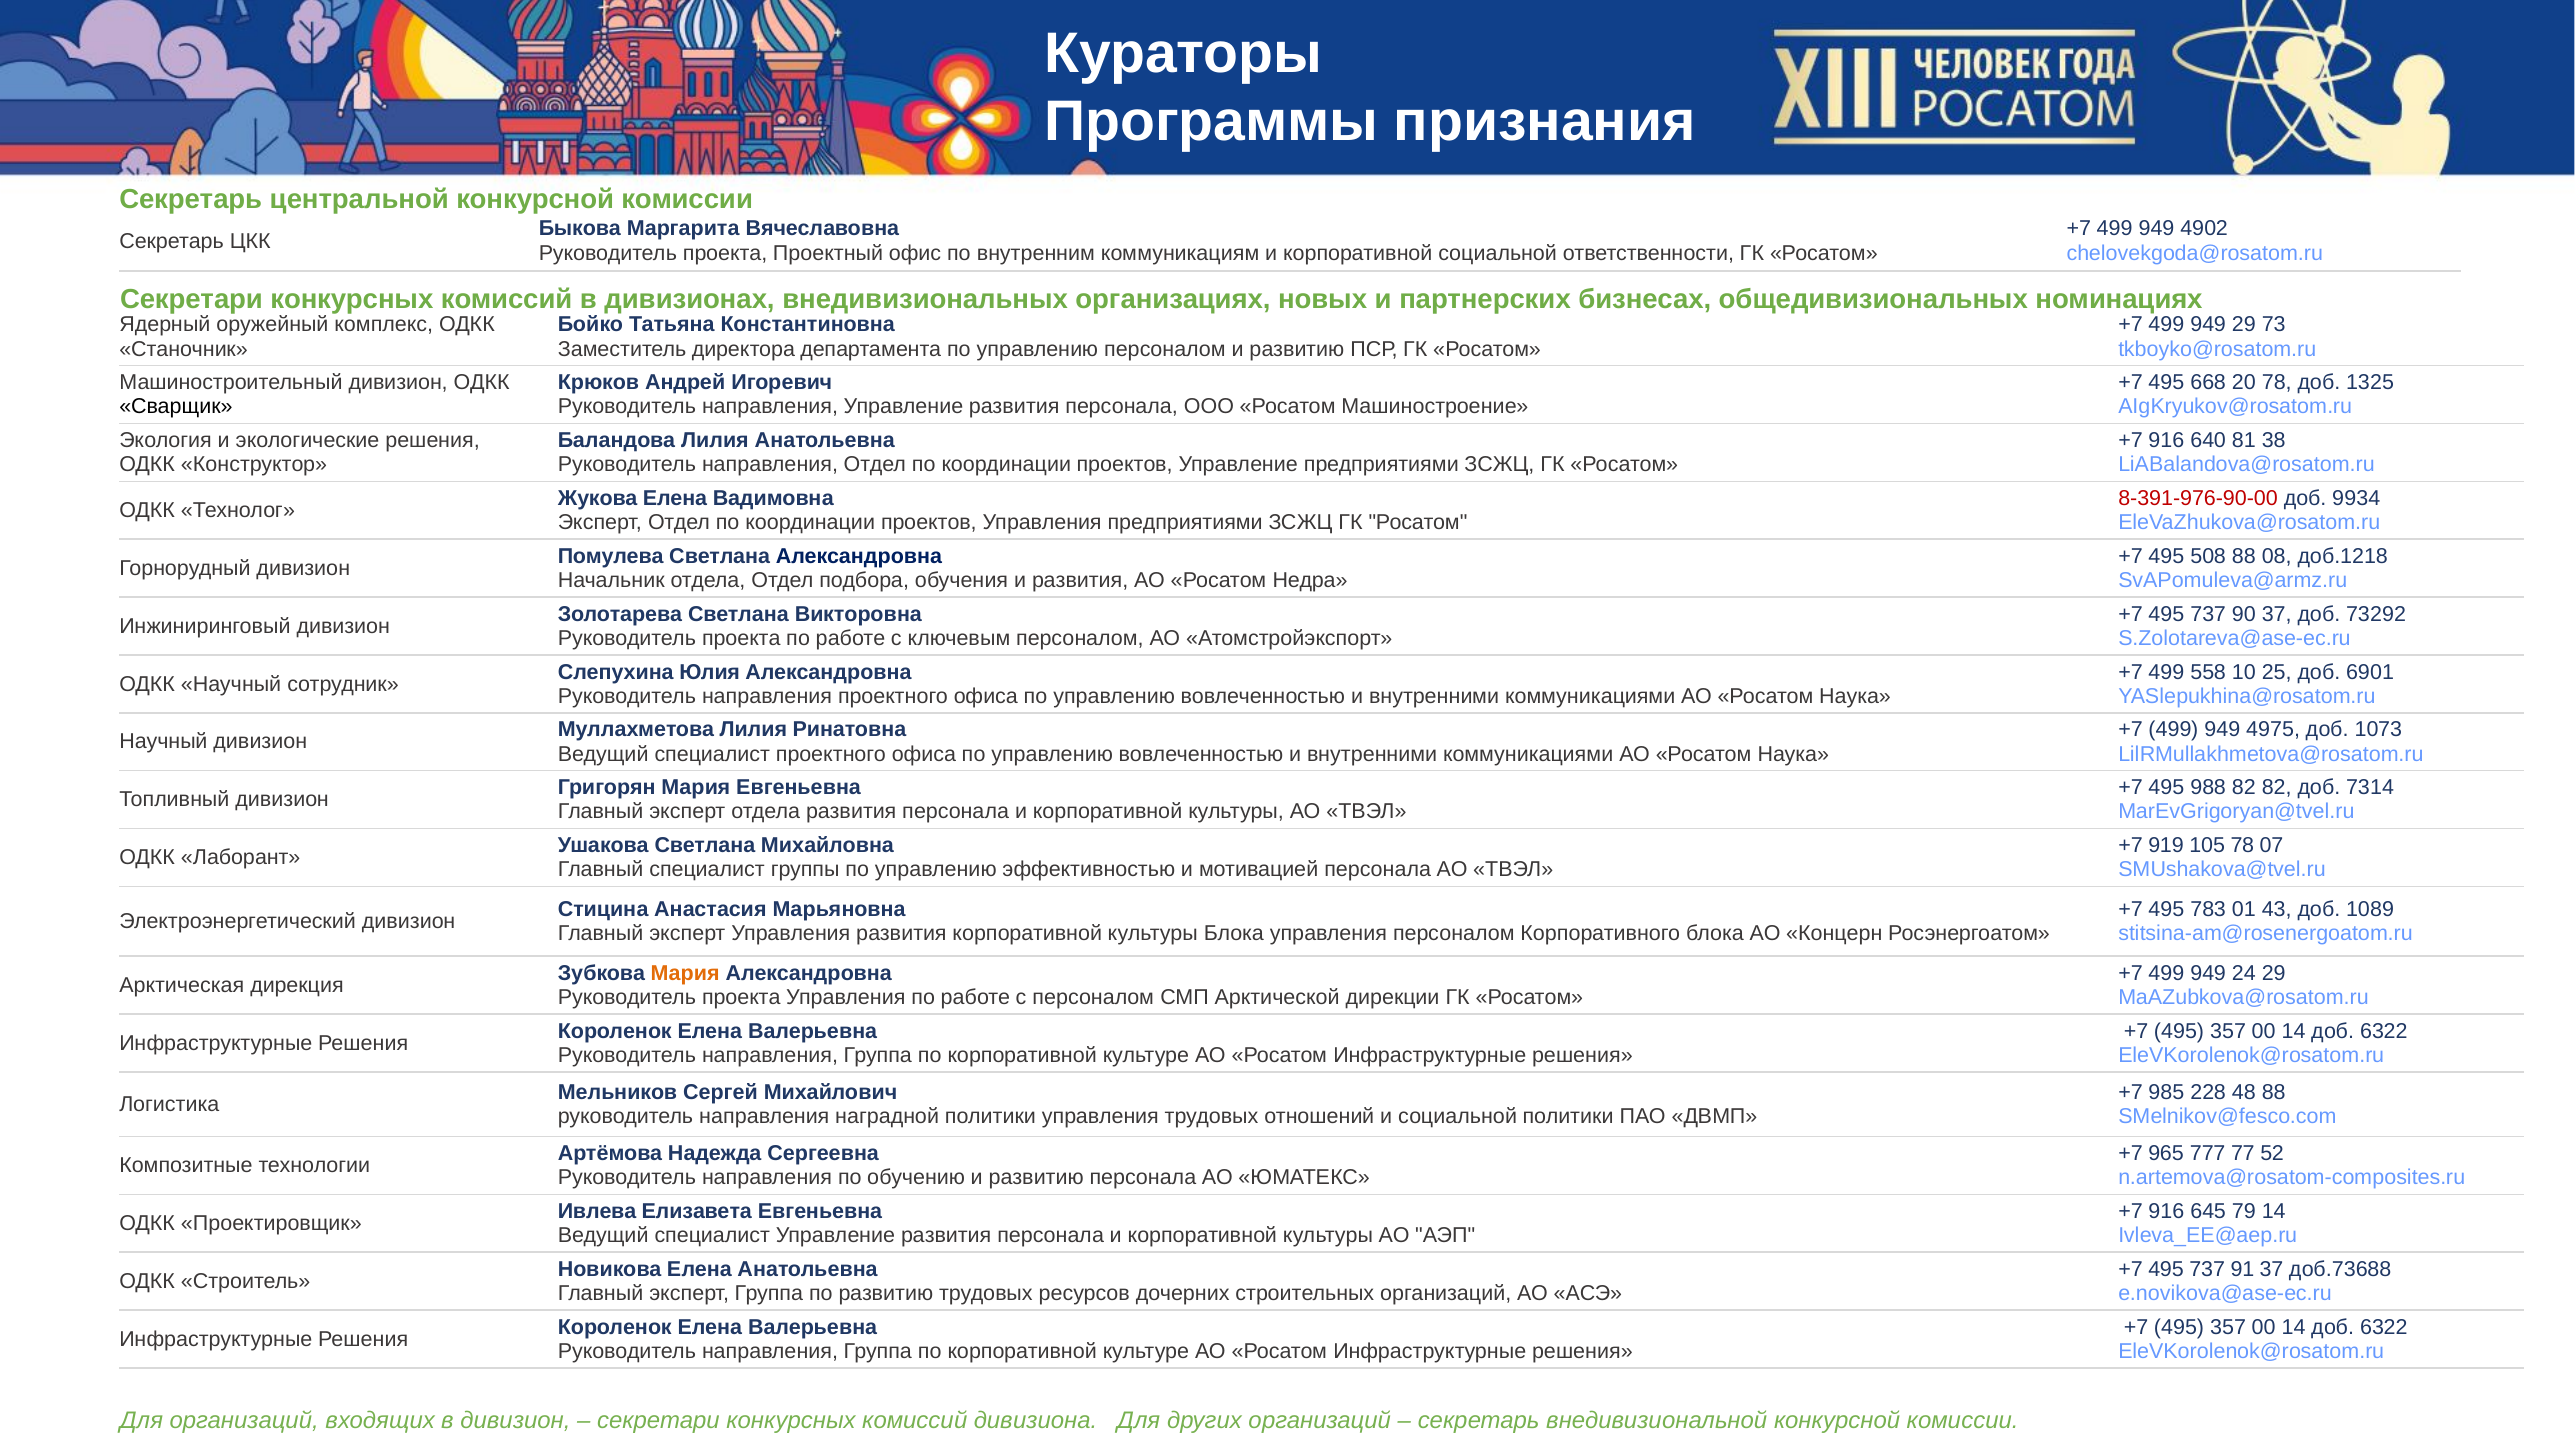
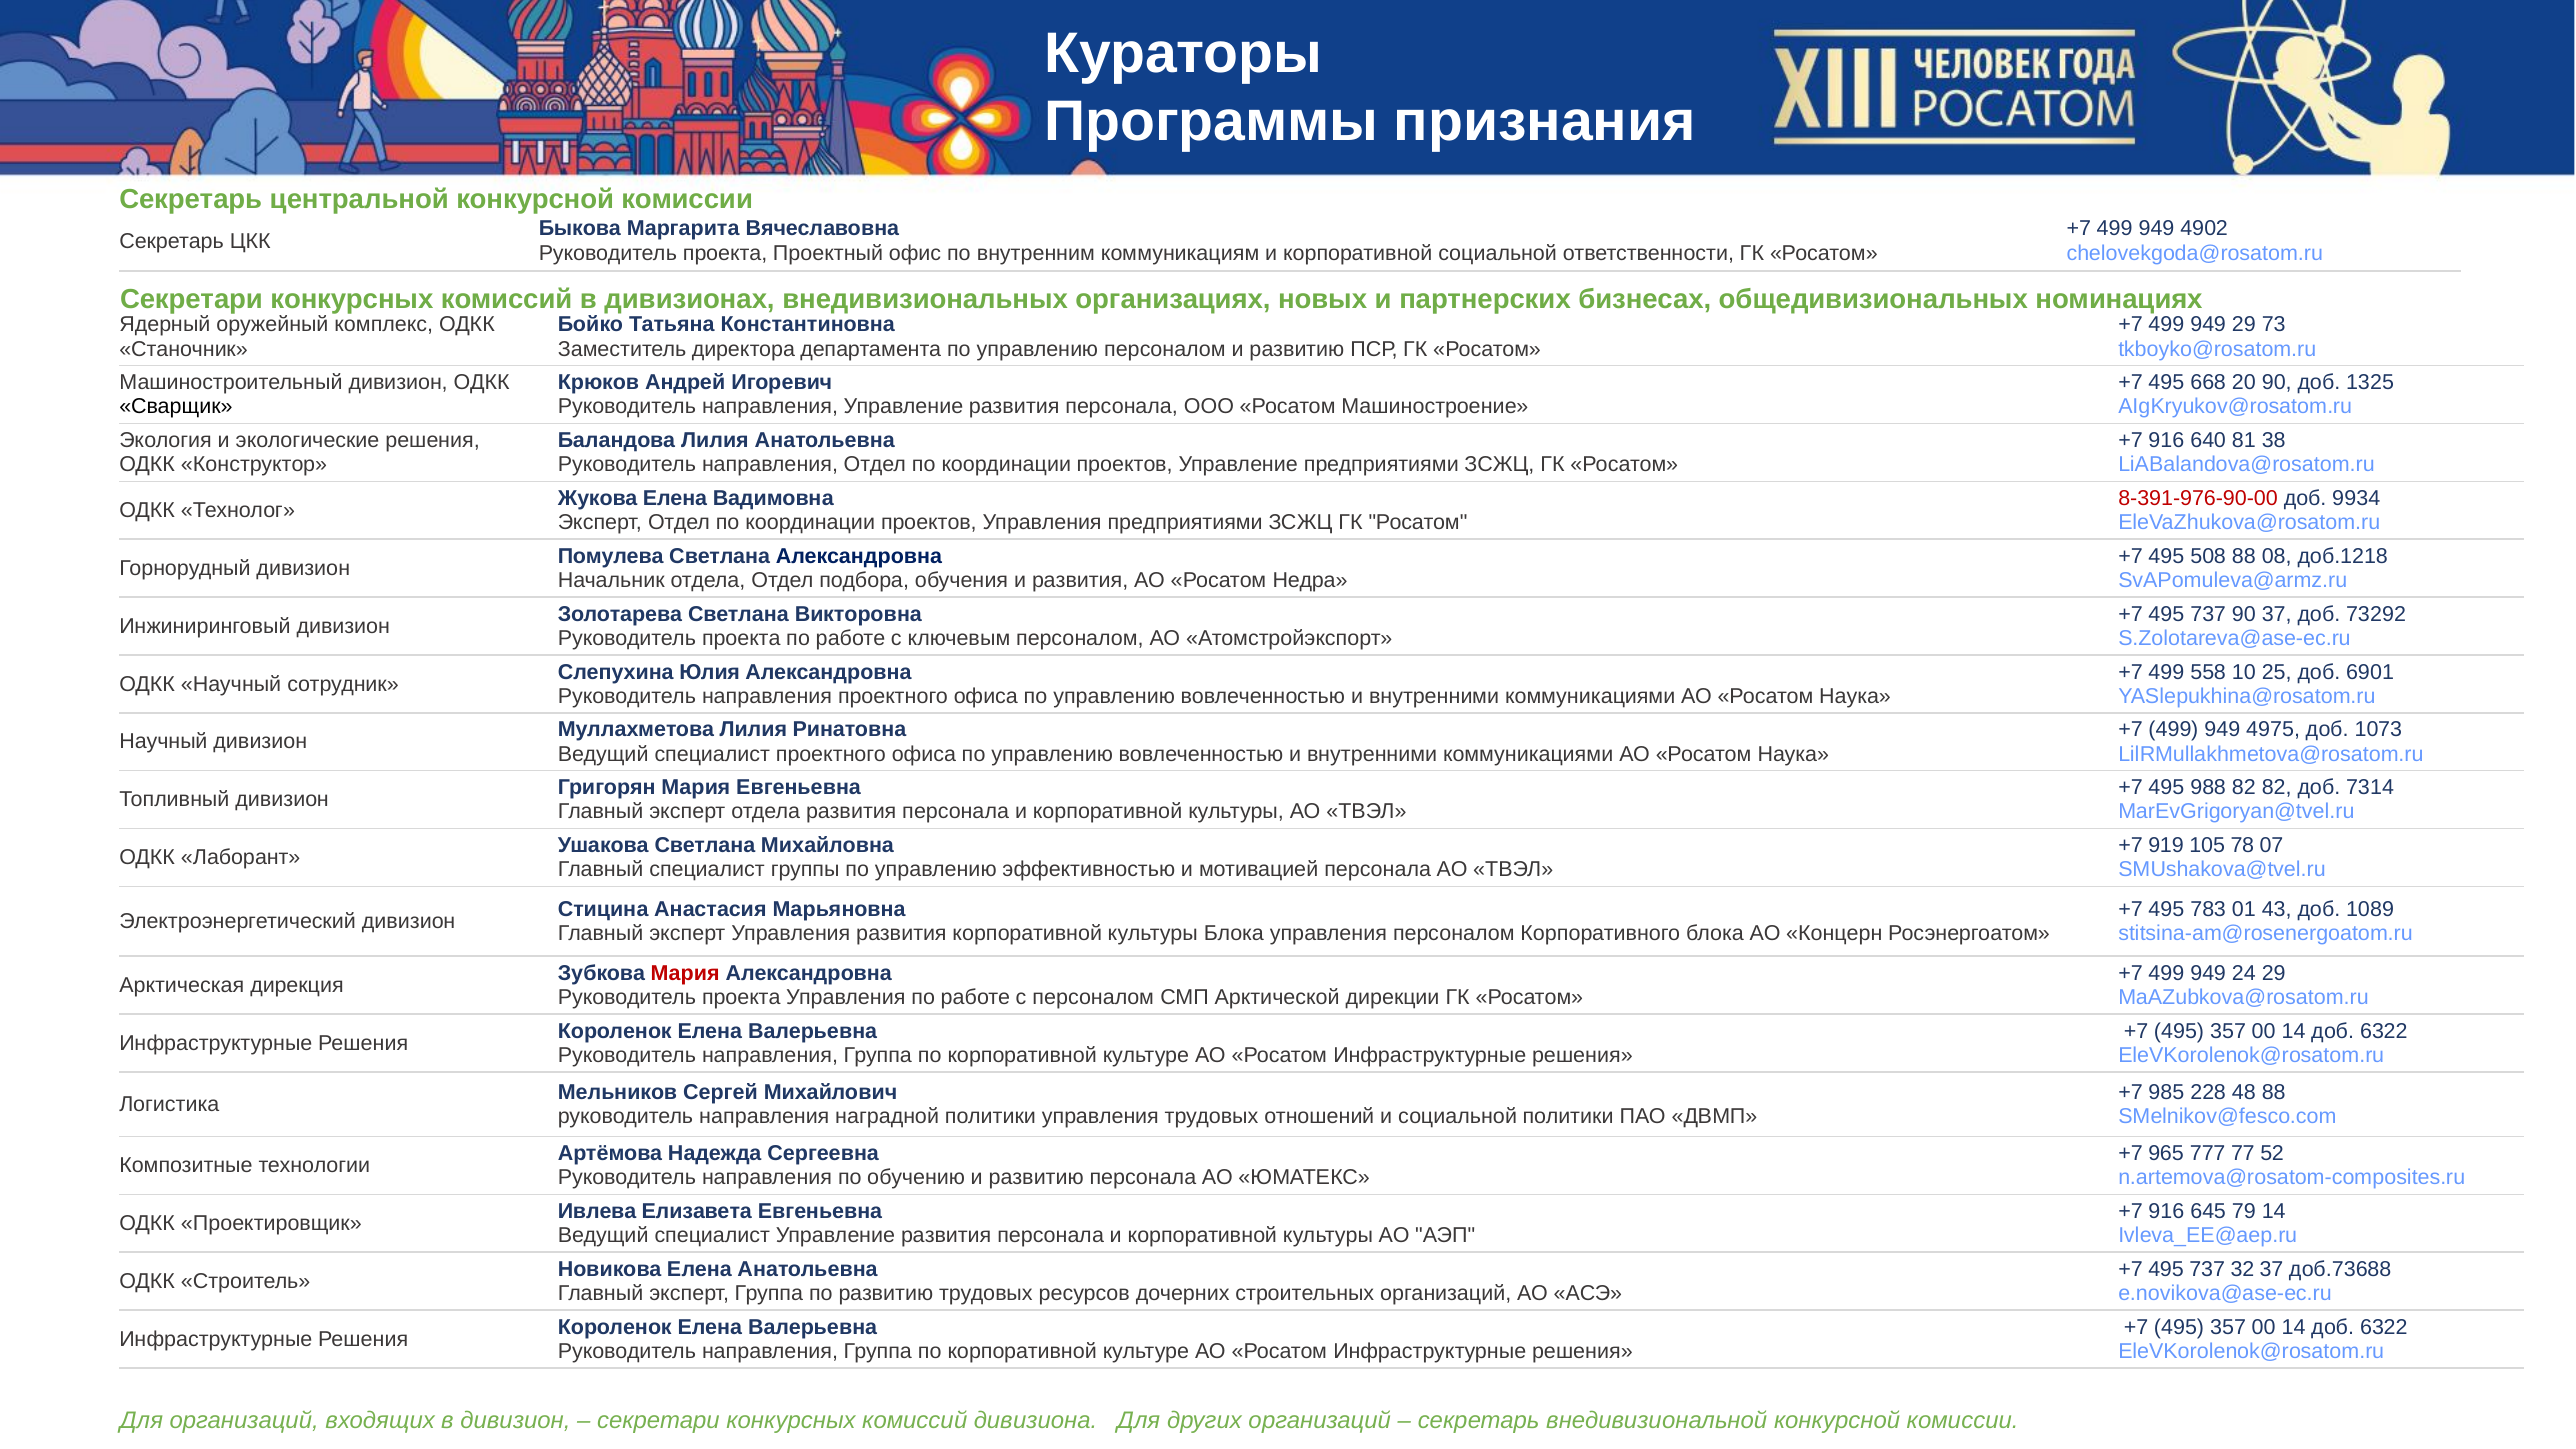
20 78: 78 -> 90
Мария at (685, 973) colour: orange -> red
91: 91 -> 32
